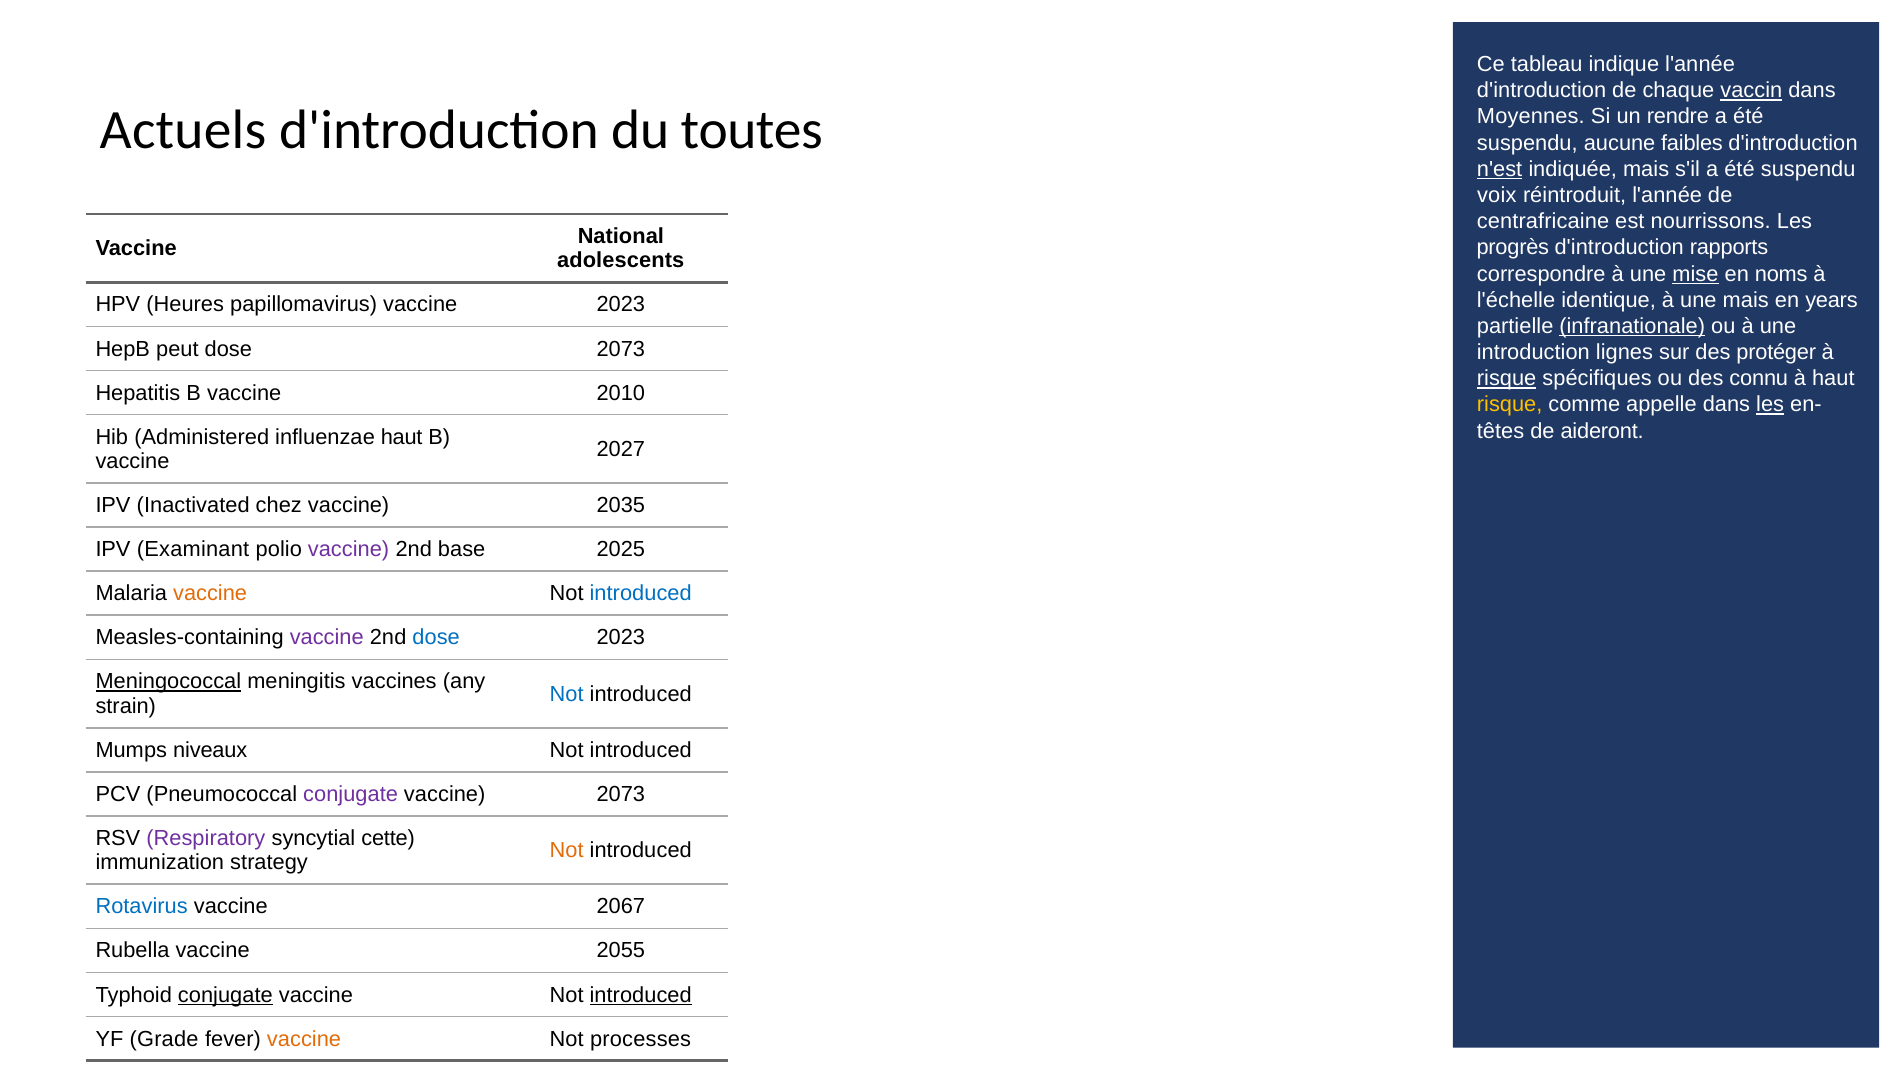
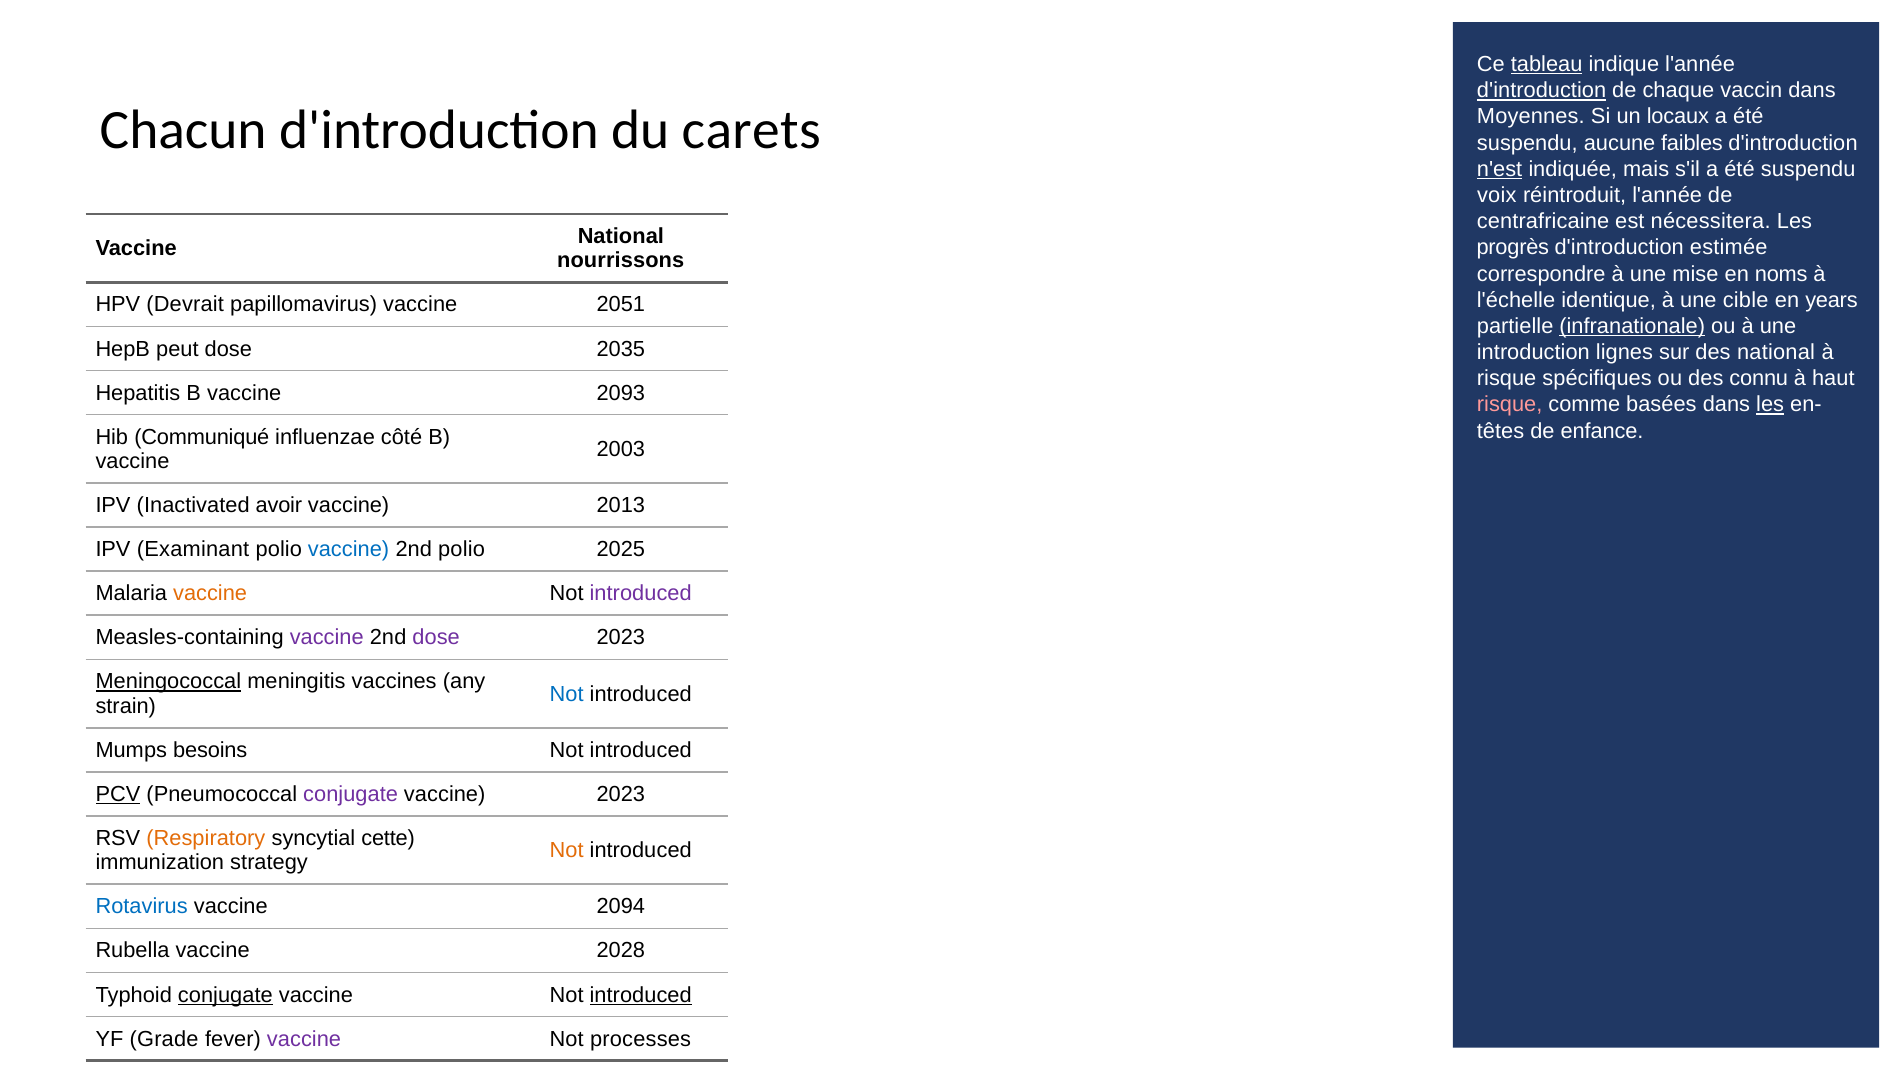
tableau underline: none -> present
d'introduction at (1542, 91) underline: none -> present
vaccin underline: present -> none
rendre: rendre -> locaux
Actuels: Actuels -> Chacun
toutes: toutes -> carets
nourrissons: nourrissons -> nécessitera
rapports: rapports -> estimée
adolescents: adolescents -> nourrissons
mise underline: present -> none
une mais: mais -> cible
Heures: Heures -> Devrait
vaccine 2023: 2023 -> 2051
dose 2073: 2073 -> 2035
des protéger: protéger -> national
risque at (1507, 379) underline: present -> none
2010: 2010 -> 2093
risque at (1510, 405) colour: yellow -> pink
appelle: appelle -> basées
aideront: aideront -> enfance
Administered: Administered -> Communiqué
influenzae haut: haut -> côté
2027: 2027 -> 2003
chez: chez -> avoir
2035: 2035 -> 2013
vaccine at (349, 550) colour: purple -> blue
2nd base: base -> polio
introduced at (641, 594) colour: blue -> purple
dose at (436, 638) colour: blue -> purple
niveaux: niveaux -> besoins
PCV underline: none -> present
vaccine 2073: 2073 -> 2023
Respiratory colour: purple -> orange
2067: 2067 -> 2094
2055: 2055 -> 2028
vaccine at (304, 1039) colour: orange -> purple
